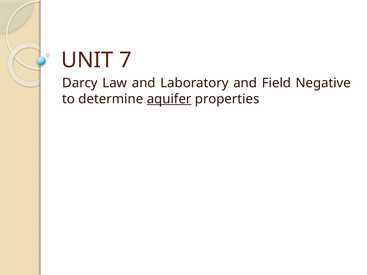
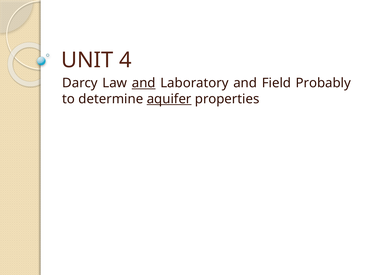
7: 7 -> 4
and at (144, 83) underline: none -> present
Negative: Negative -> Probably
